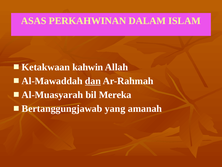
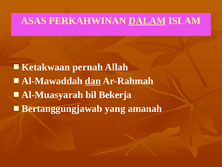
DALAM underline: none -> present
kahwin: kahwin -> pernah
Mereka: Mereka -> Bekerja
